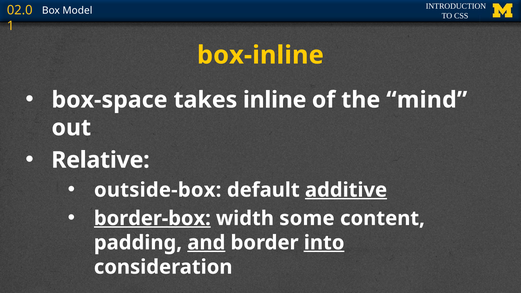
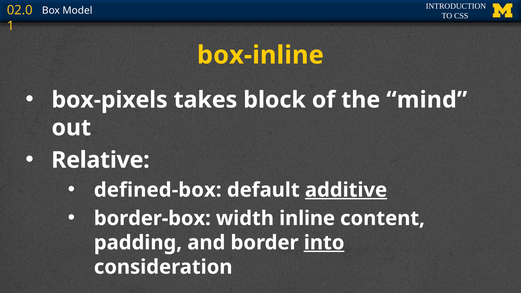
box-space: box-space -> box-pixels
inline: inline -> block
outside-box: outside-box -> defined-box
border-box underline: present -> none
some: some -> inline
and underline: present -> none
